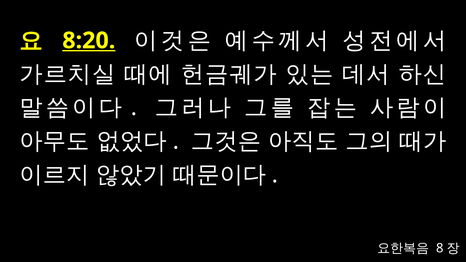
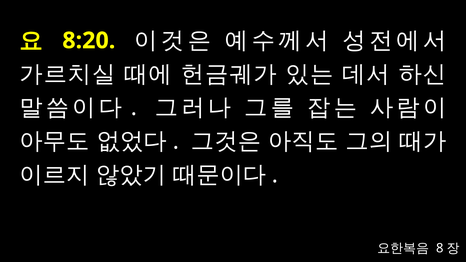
8:20 underline: present -> none
